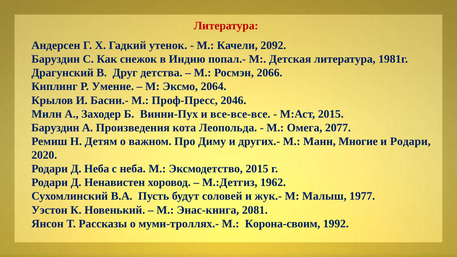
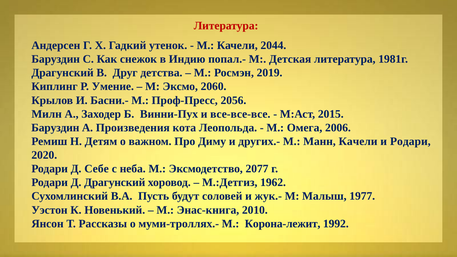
2092: 2092 -> 2044
2066: 2066 -> 2019
2064: 2064 -> 2060
2046: 2046 -> 2056
2077: 2077 -> 2006
Манн Многие: Многие -> Качели
Д Неба: Неба -> Себе
Эксмодетство 2015: 2015 -> 2077
Д Ненавистен: Ненавистен -> Драгунский
2081: 2081 -> 2010
Корона-своим: Корона-своим -> Корона-лежит
